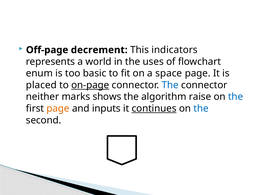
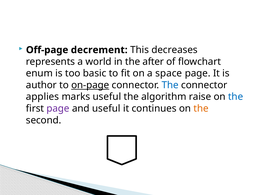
indicators: indicators -> decreases
uses: uses -> after
placed: placed -> author
neither: neither -> applies
marks shows: shows -> useful
page at (58, 108) colour: orange -> purple
and inputs: inputs -> useful
continues underline: present -> none
the at (201, 108) colour: blue -> orange
